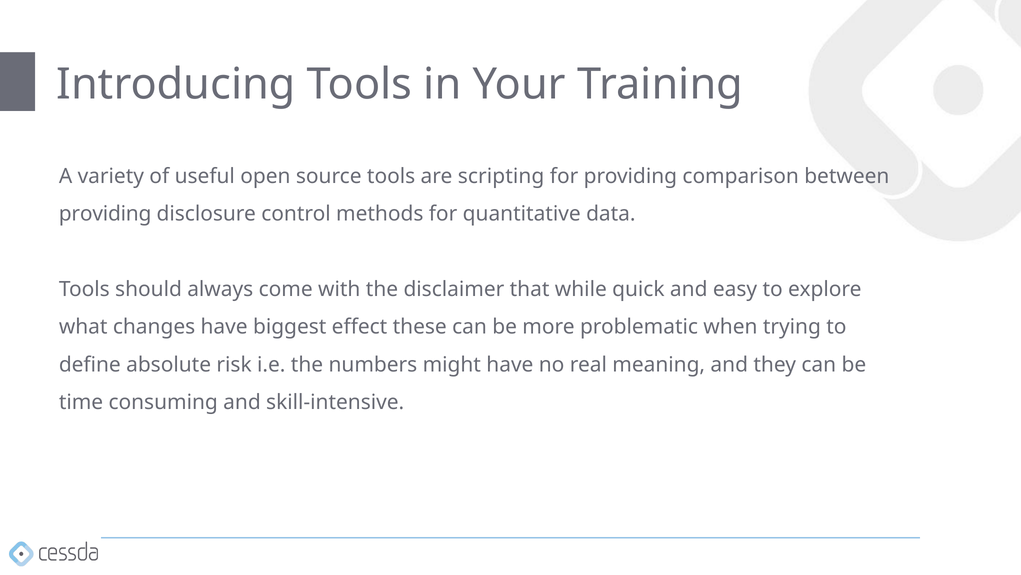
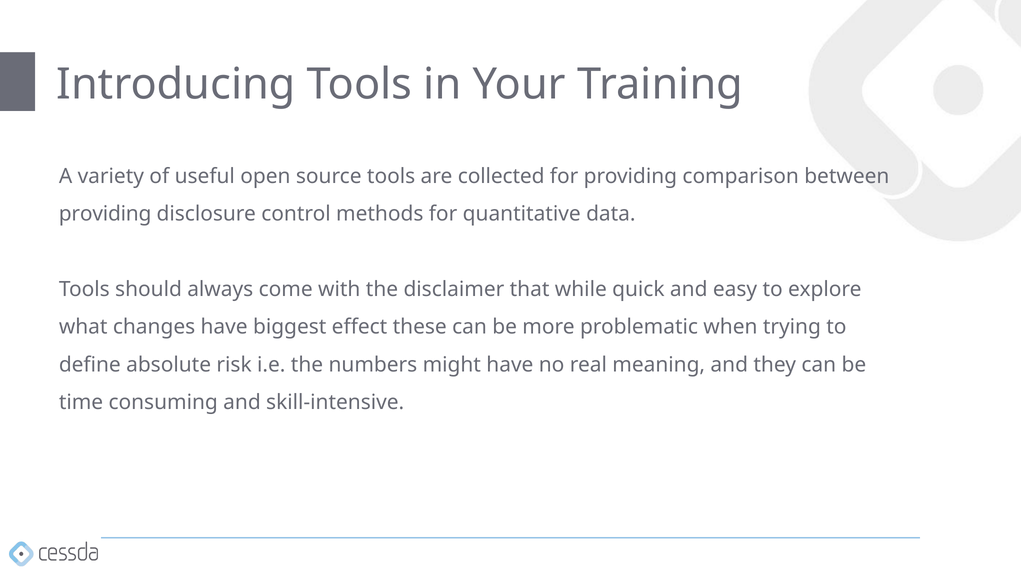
scripting: scripting -> collected
